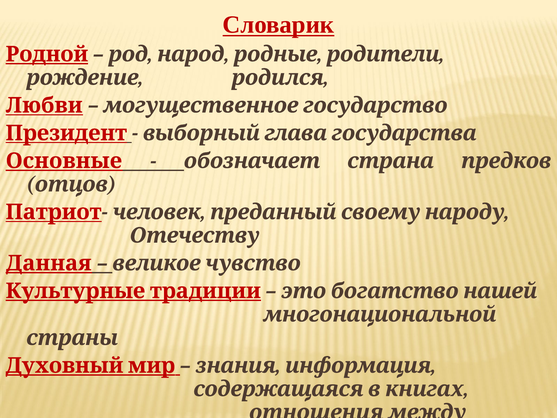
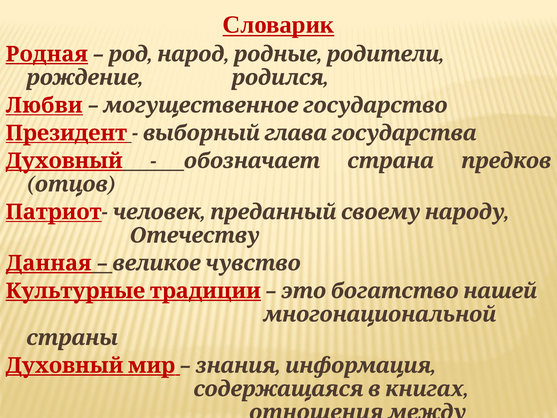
Родной: Родной -> Родная
Основные: Основные -> Духовный
